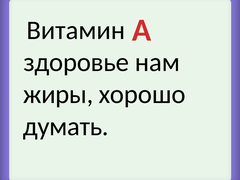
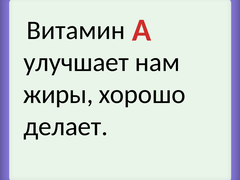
здоровье: здоровье -> улучшает
думать: думать -> делает
